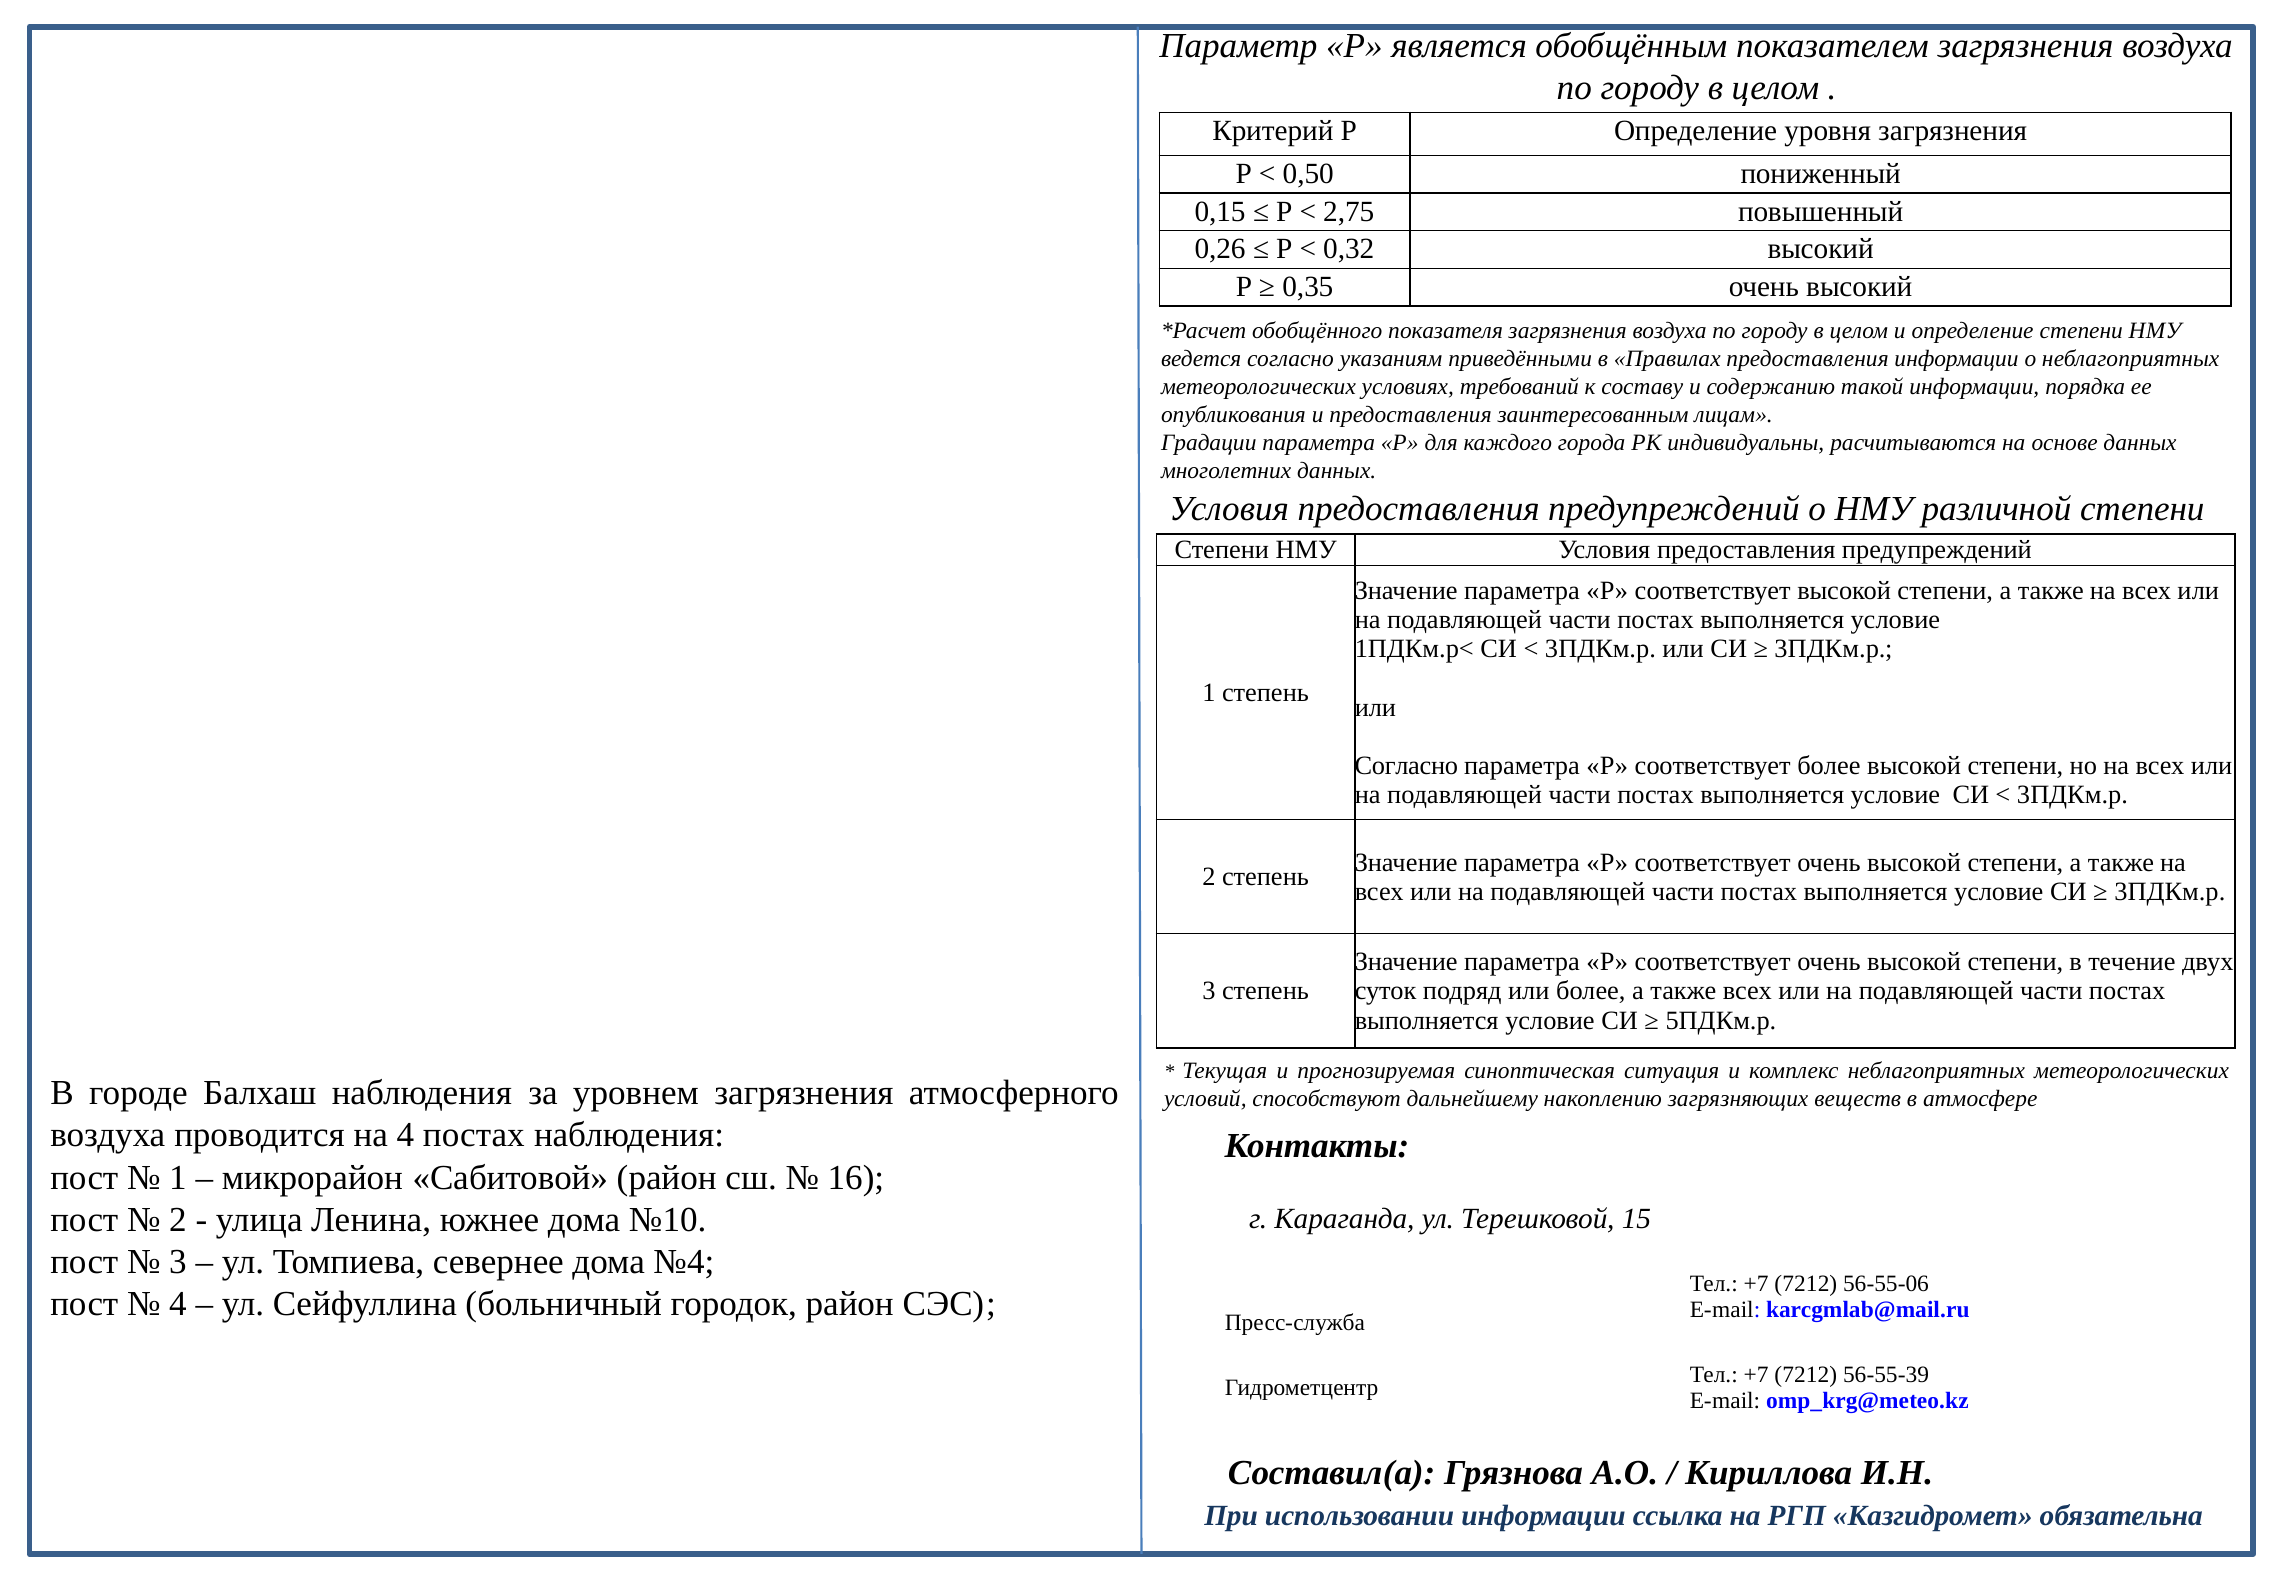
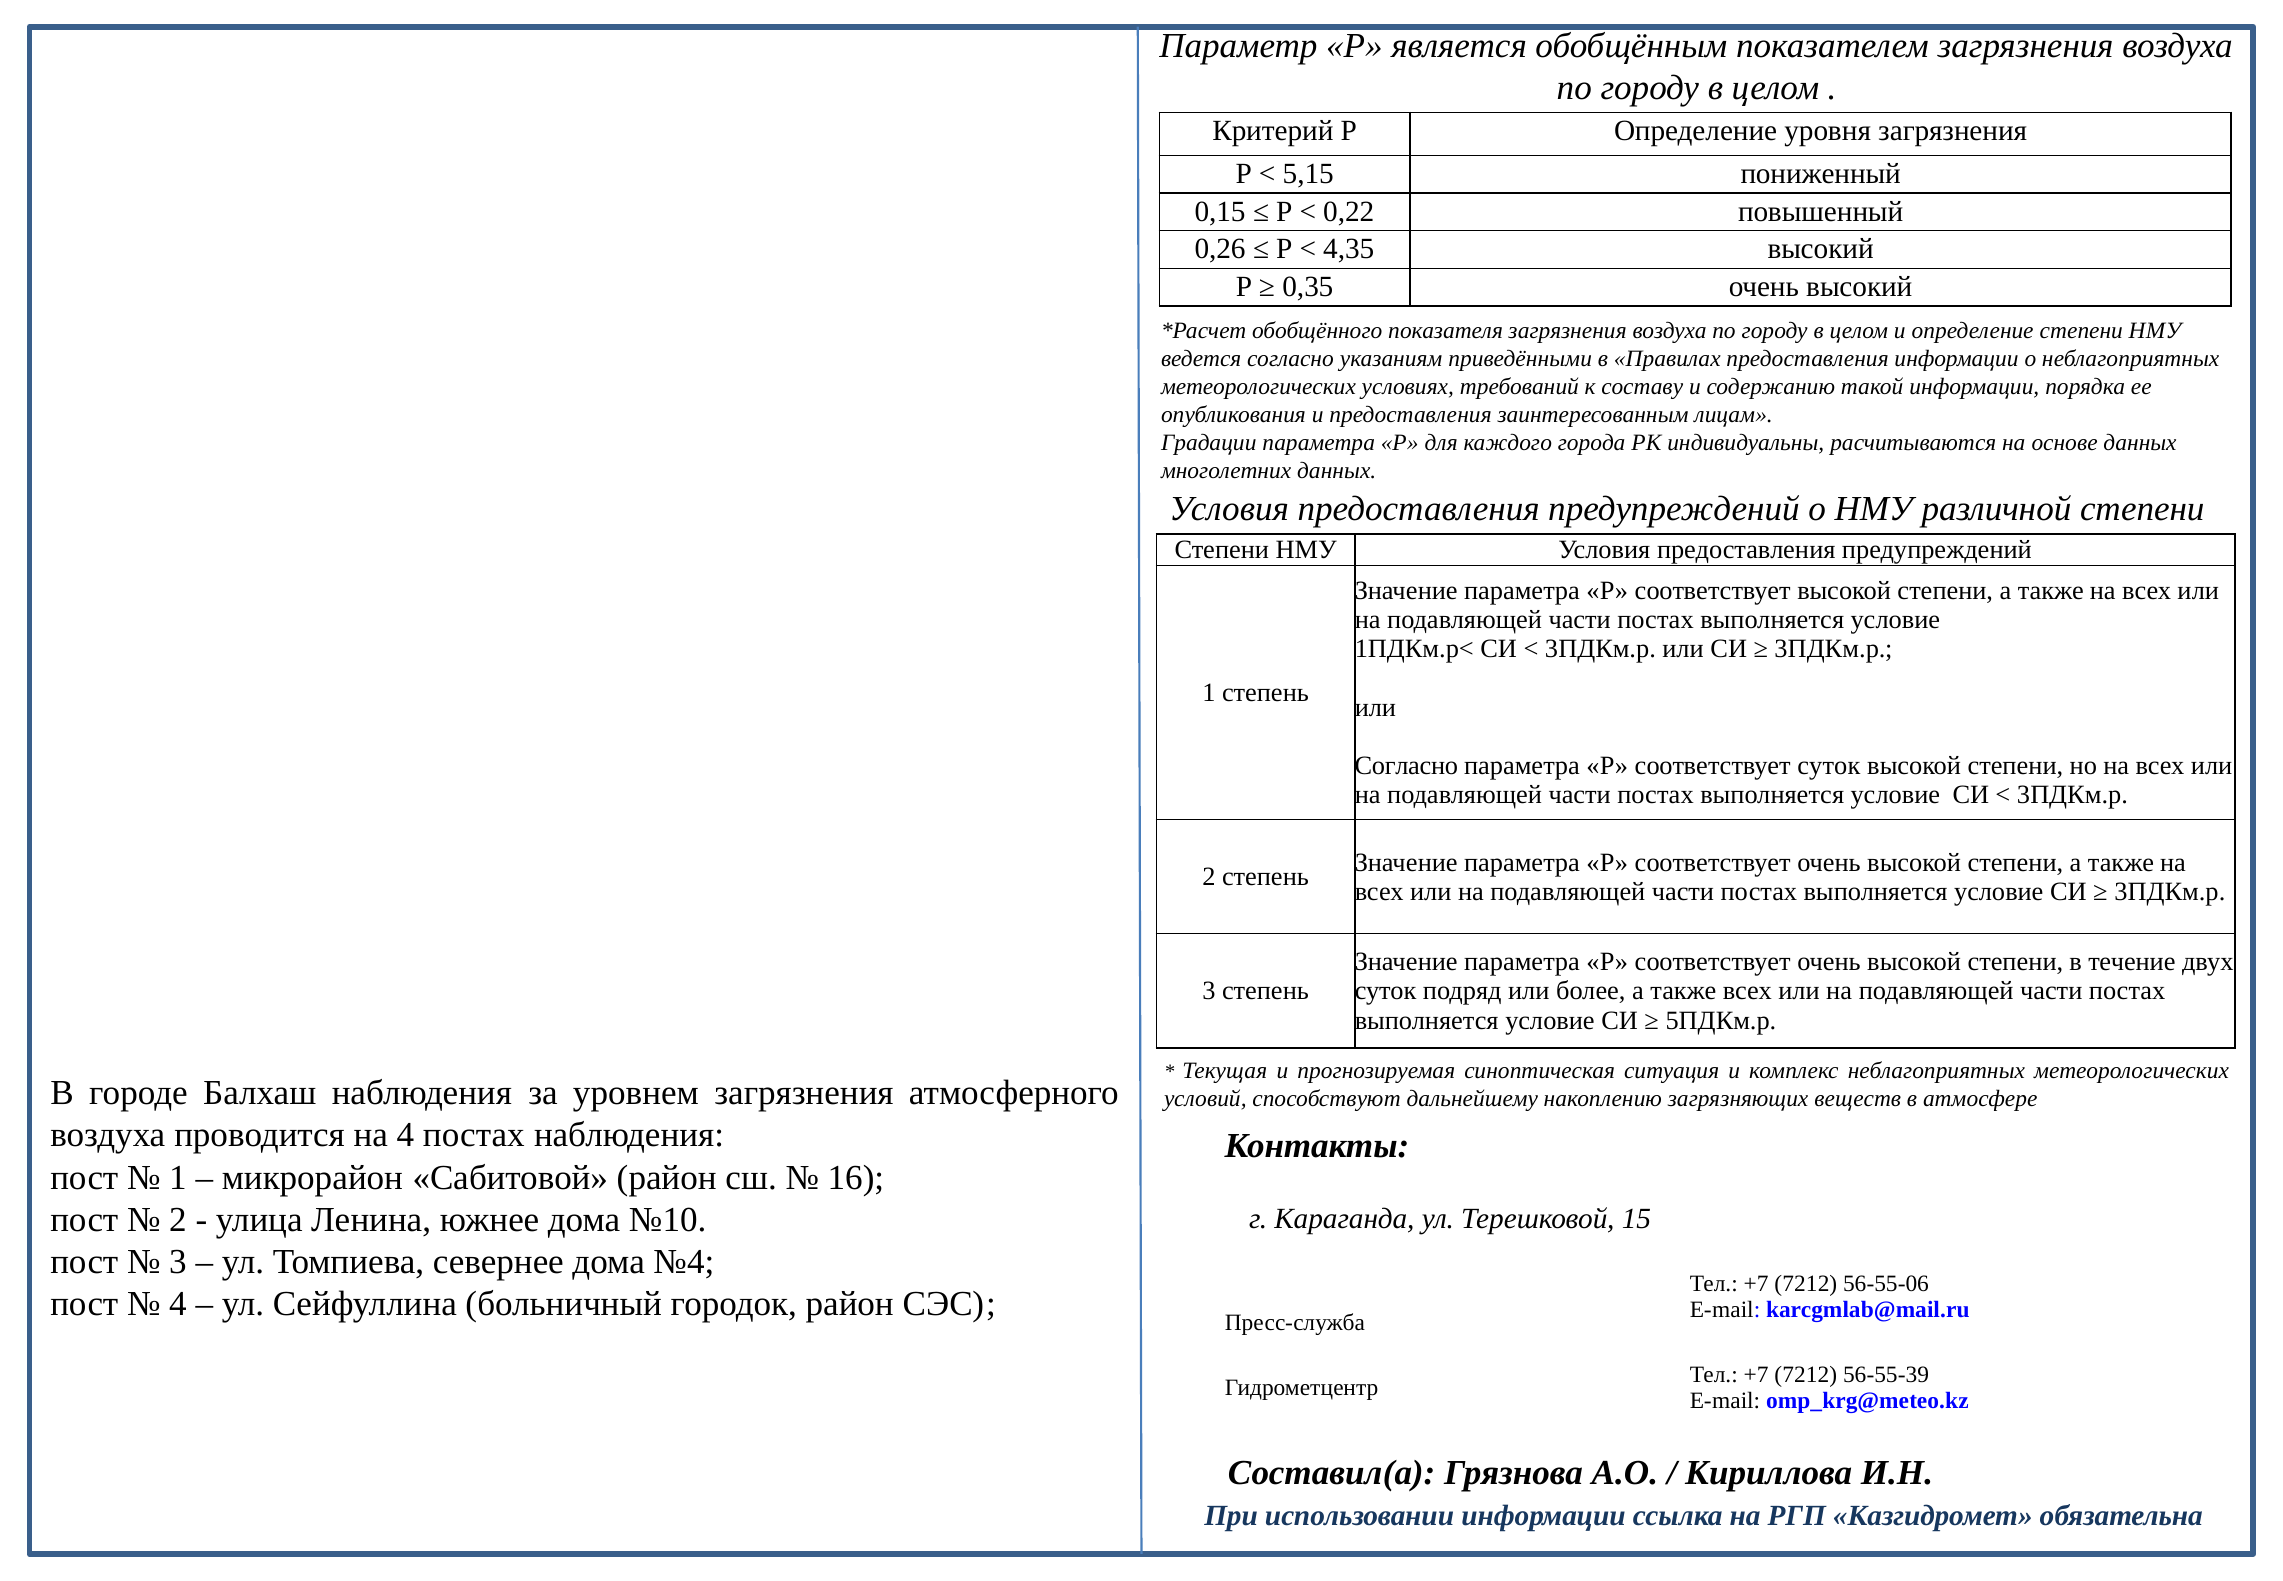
0,50: 0,50 -> 5,15
2,75: 2,75 -> 0,22
0,32: 0,32 -> 4,35
соответствует более: более -> суток
